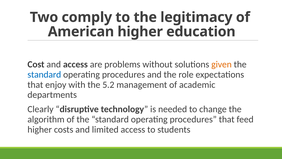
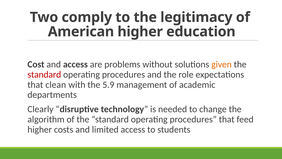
standard at (44, 74) colour: blue -> red
enjoy: enjoy -> clean
5.2: 5.2 -> 5.9
